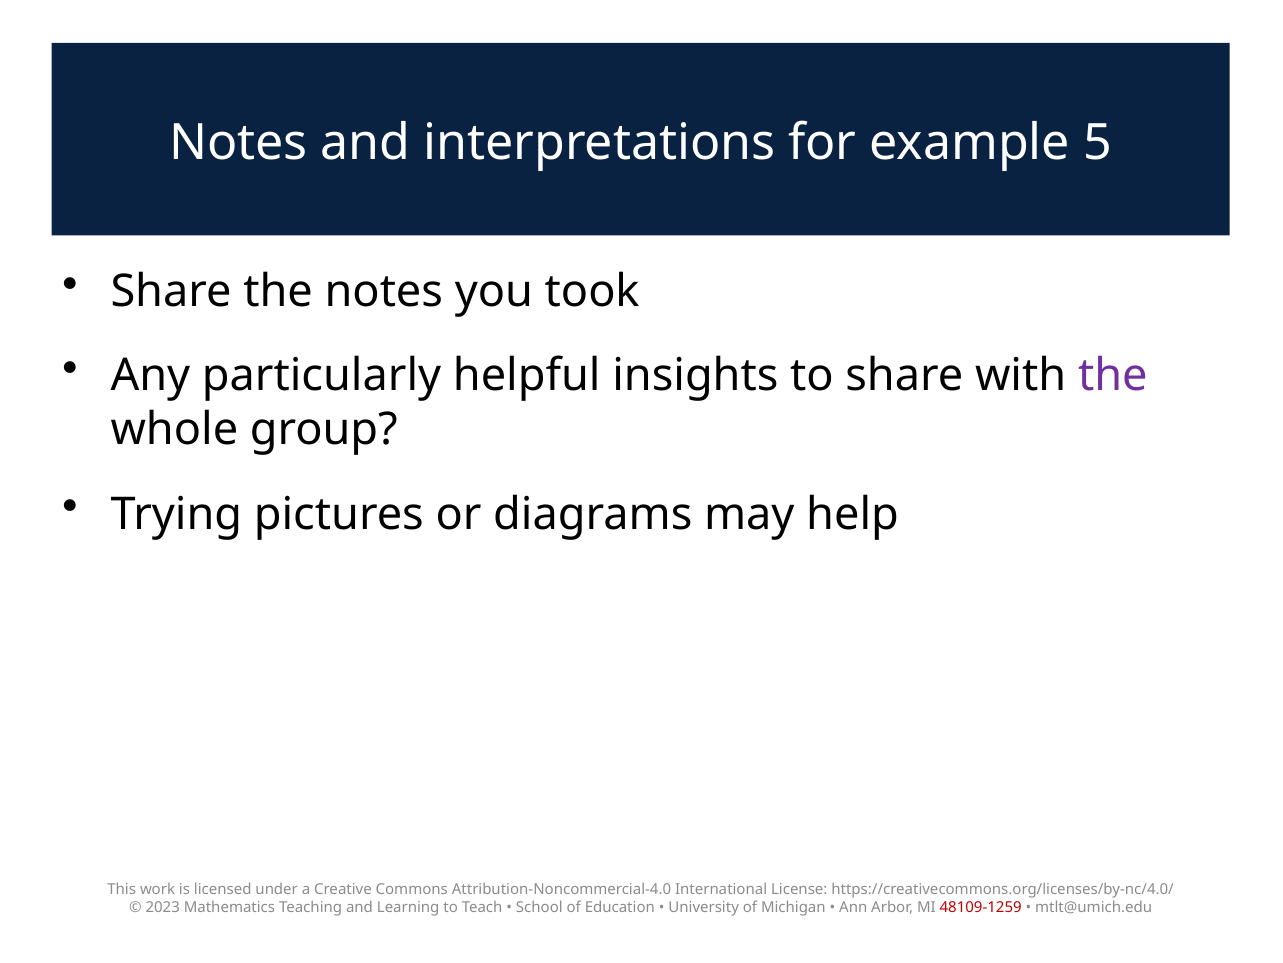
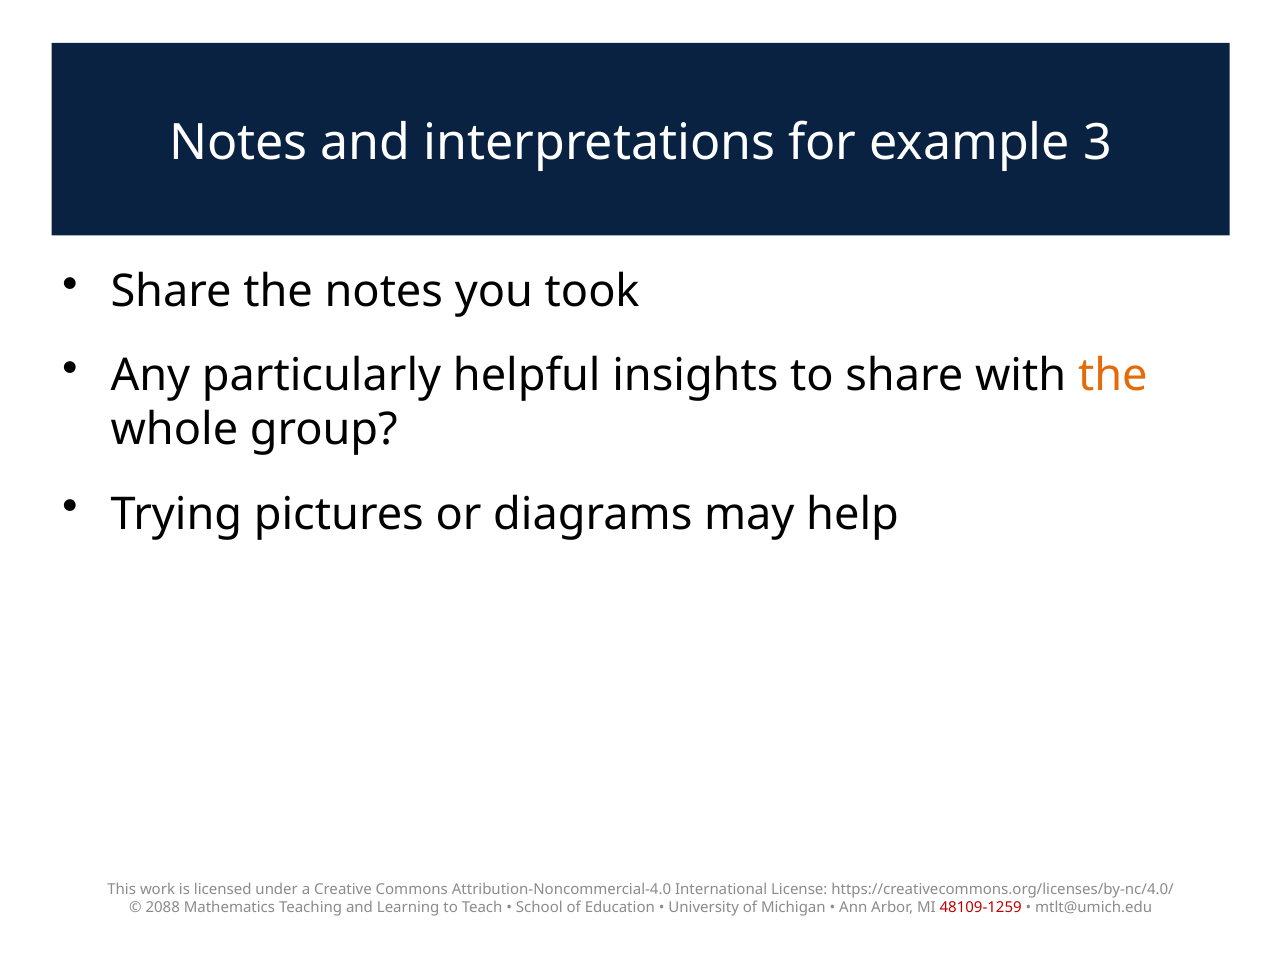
5: 5 -> 3
the at (1113, 376) colour: purple -> orange
2023: 2023 -> 2088
